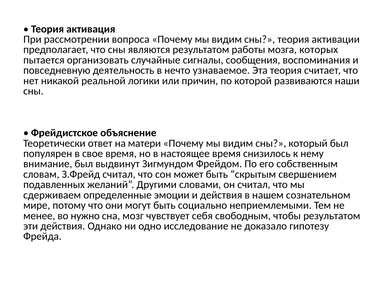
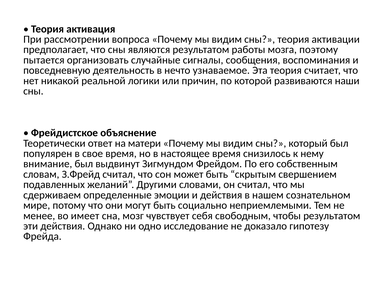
которых: которых -> поэтому
нужно: нужно -> имеет
